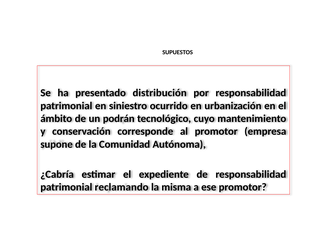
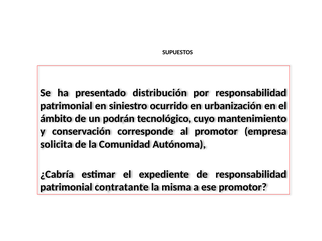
supone: supone -> solicita
reclamando: reclamando -> contratante
